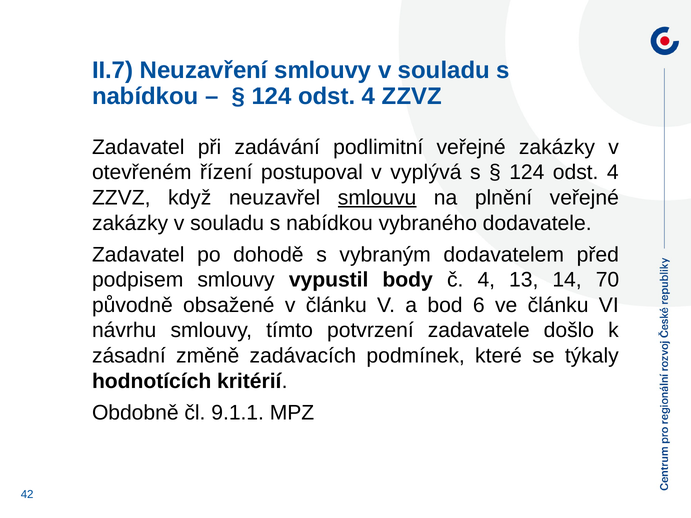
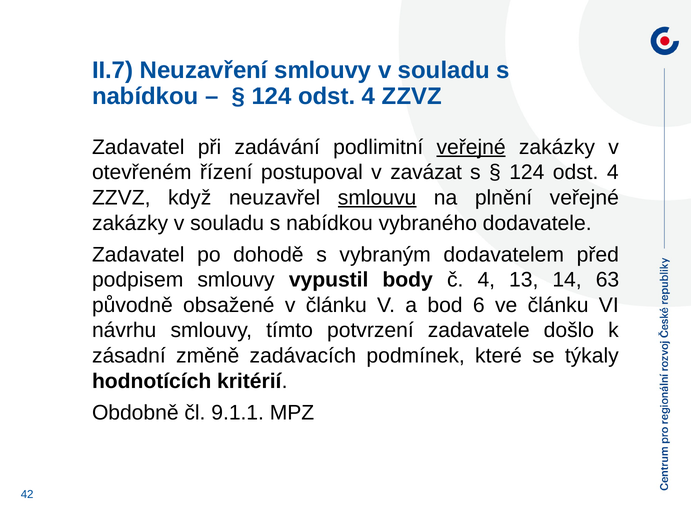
veřejné at (471, 147) underline: none -> present
vyplývá: vyplývá -> zavázat
70: 70 -> 63
